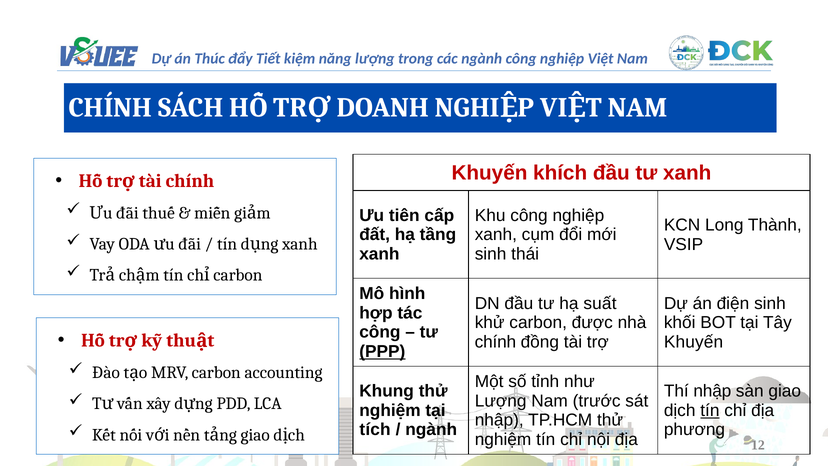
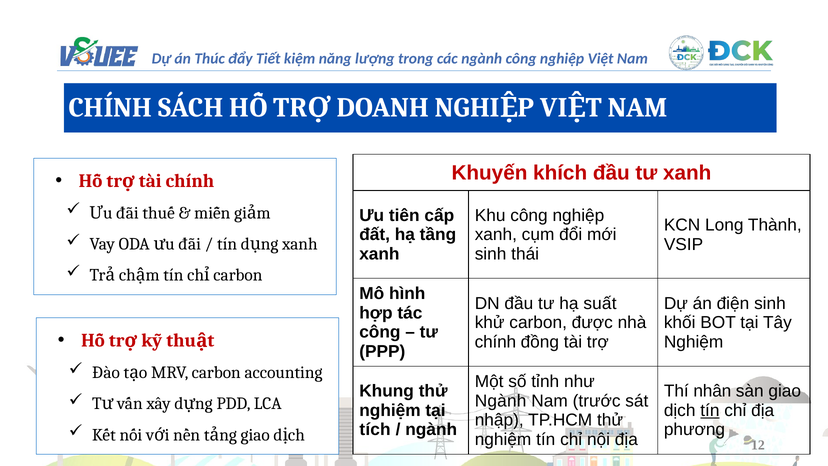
Khuyến at (694, 342): Khuyến -> Nghiệm
PPP underline: present -> none
Thí nhập: nhập -> nhân
Lượng at (501, 401): Lượng -> Ngành
